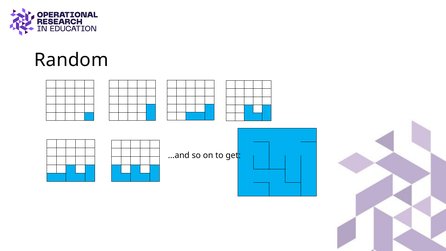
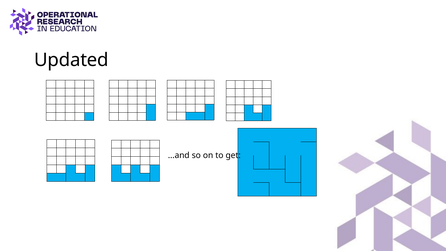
Random: Random -> Updated
